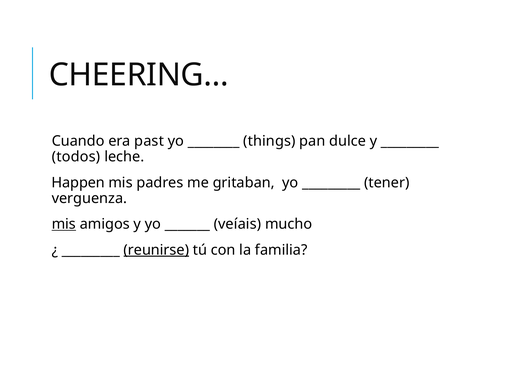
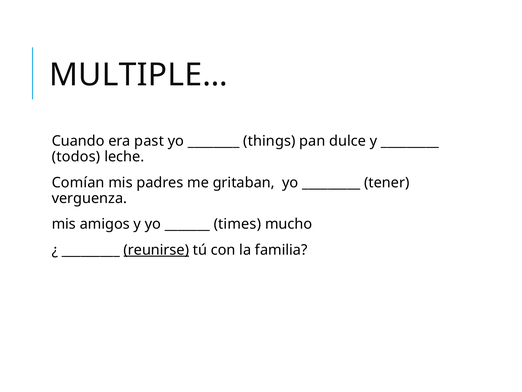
CHEERING…: CHEERING… -> MULTIPLE…
Happen: Happen -> Comían
mis at (64, 224) underline: present -> none
veíais: veíais -> times
